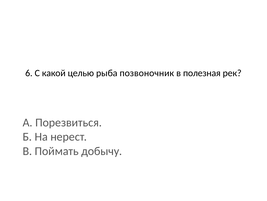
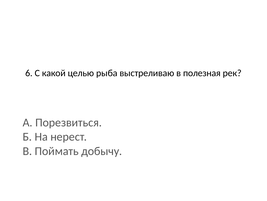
позвоночник: позвоночник -> выстреливаю
